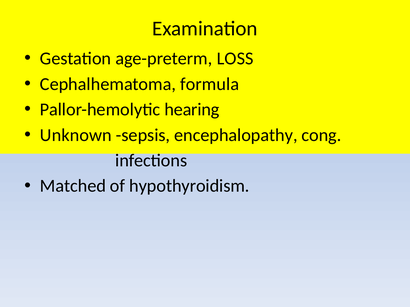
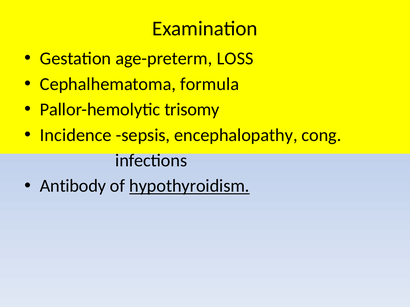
hearing: hearing -> trisomy
Unknown: Unknown -> Incidence
Matched: Matched -> Antibody
hypothyroidism underline: none -> present
